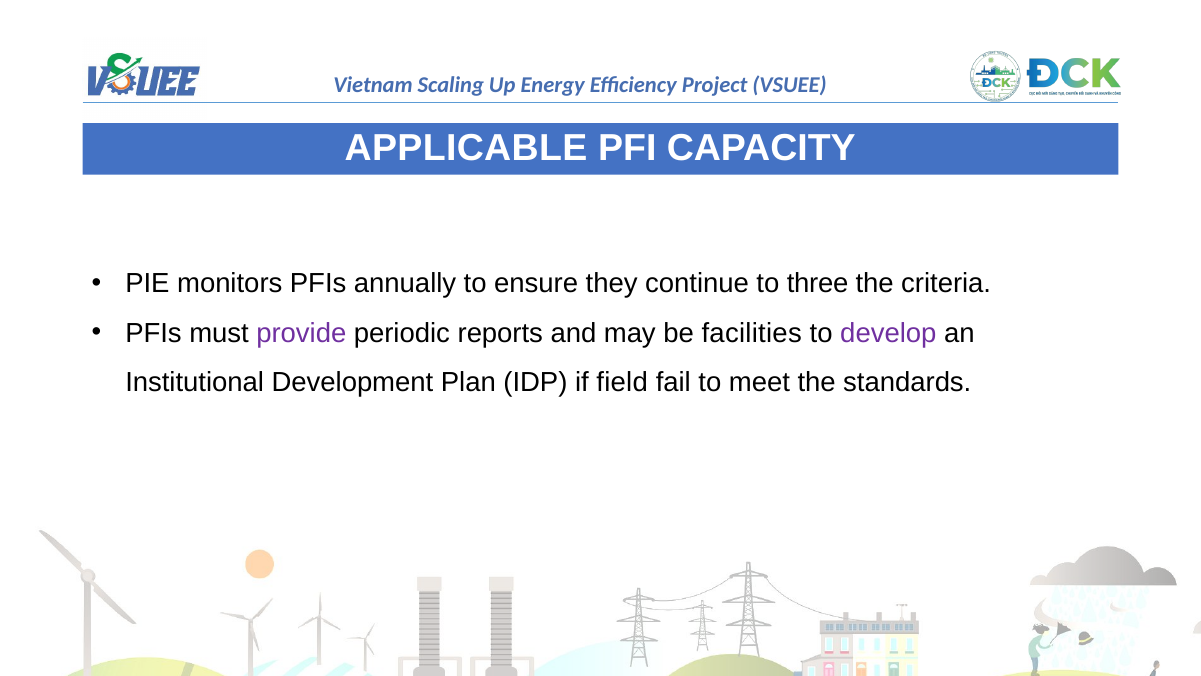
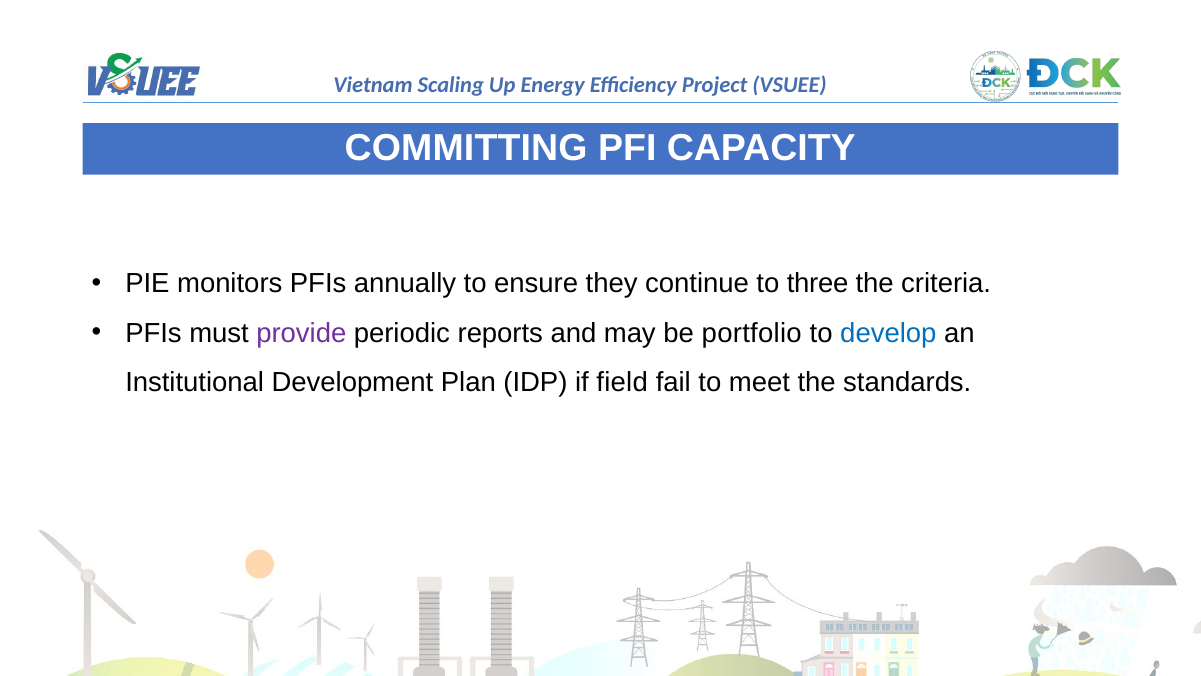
APPLICABLE: APPLICABLE -> COMMITTING
facilities: facilities -> portfolio
develop colour: purple -> blue
